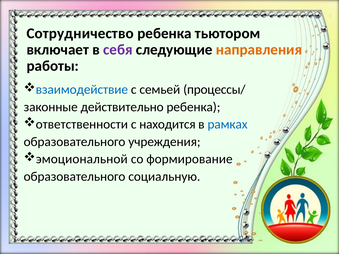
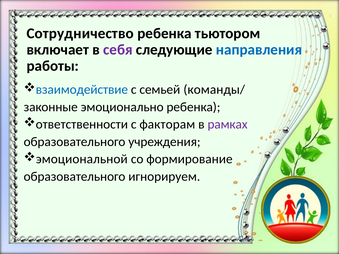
направления colour: orange -> blue
процессы/: процессы/ -> команды/
действительно: действительно -> эмоционально
находится: находится -> факторам
рамках colour: blue -> purple
социальную: социальную -> игнорируем
